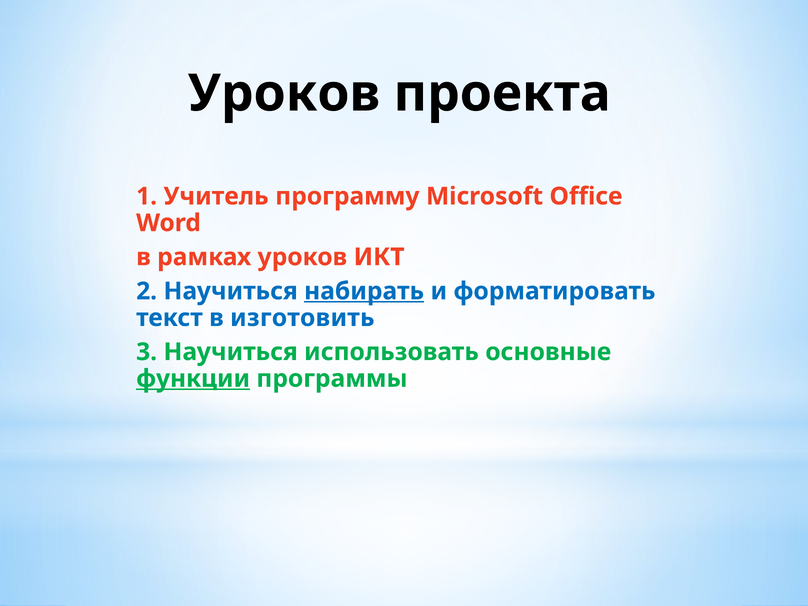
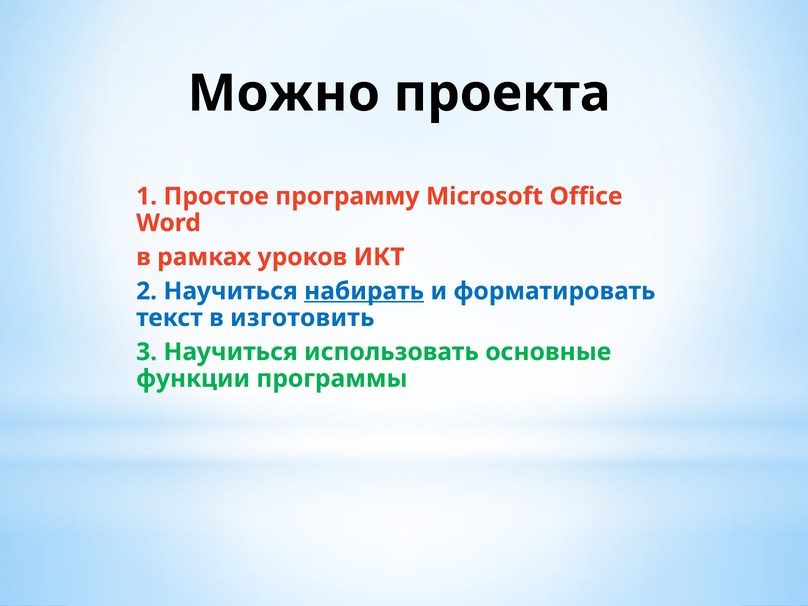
Уроков at (284, 93): Уроков -> Можно
Учитель: Учитель -> Простое
функции underline: present -> none
